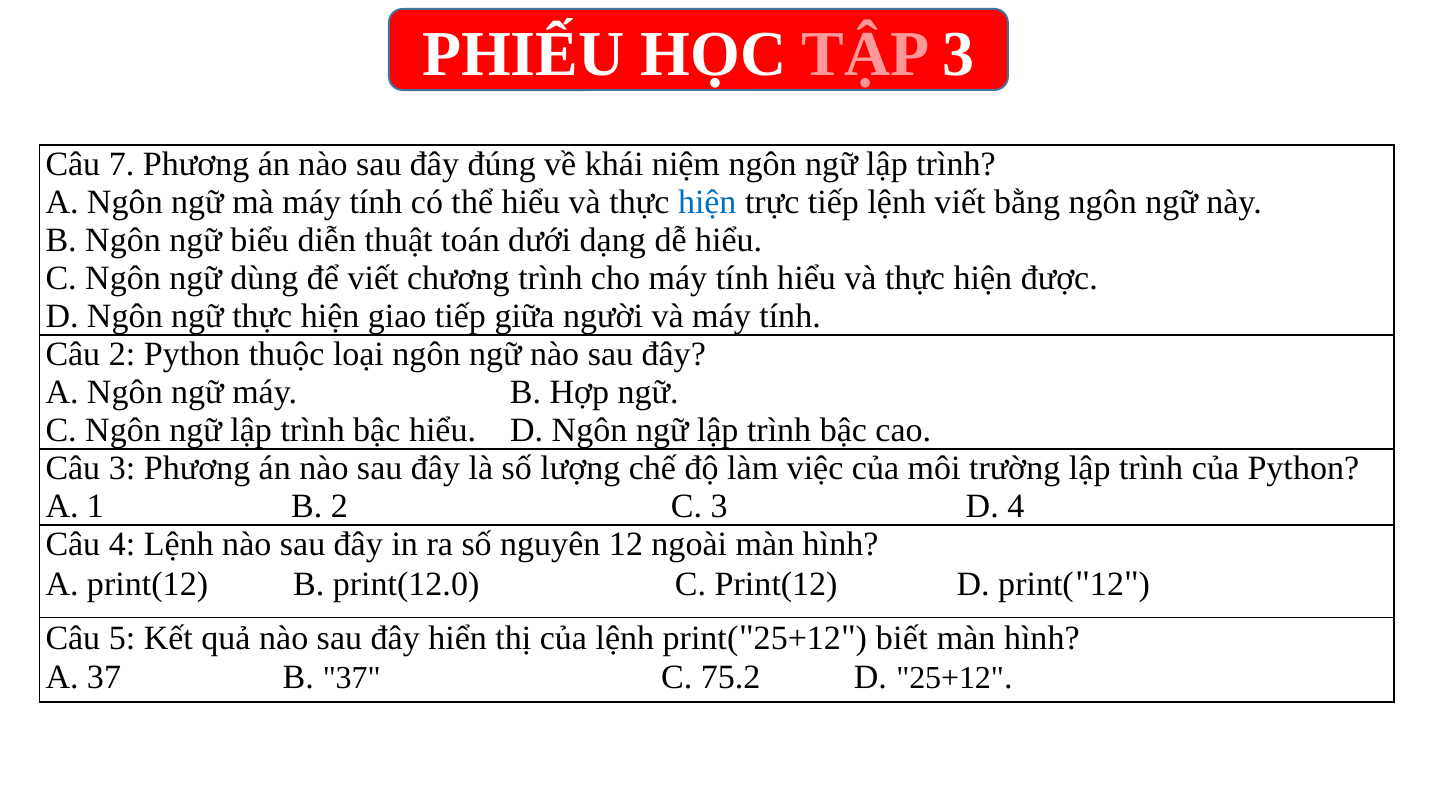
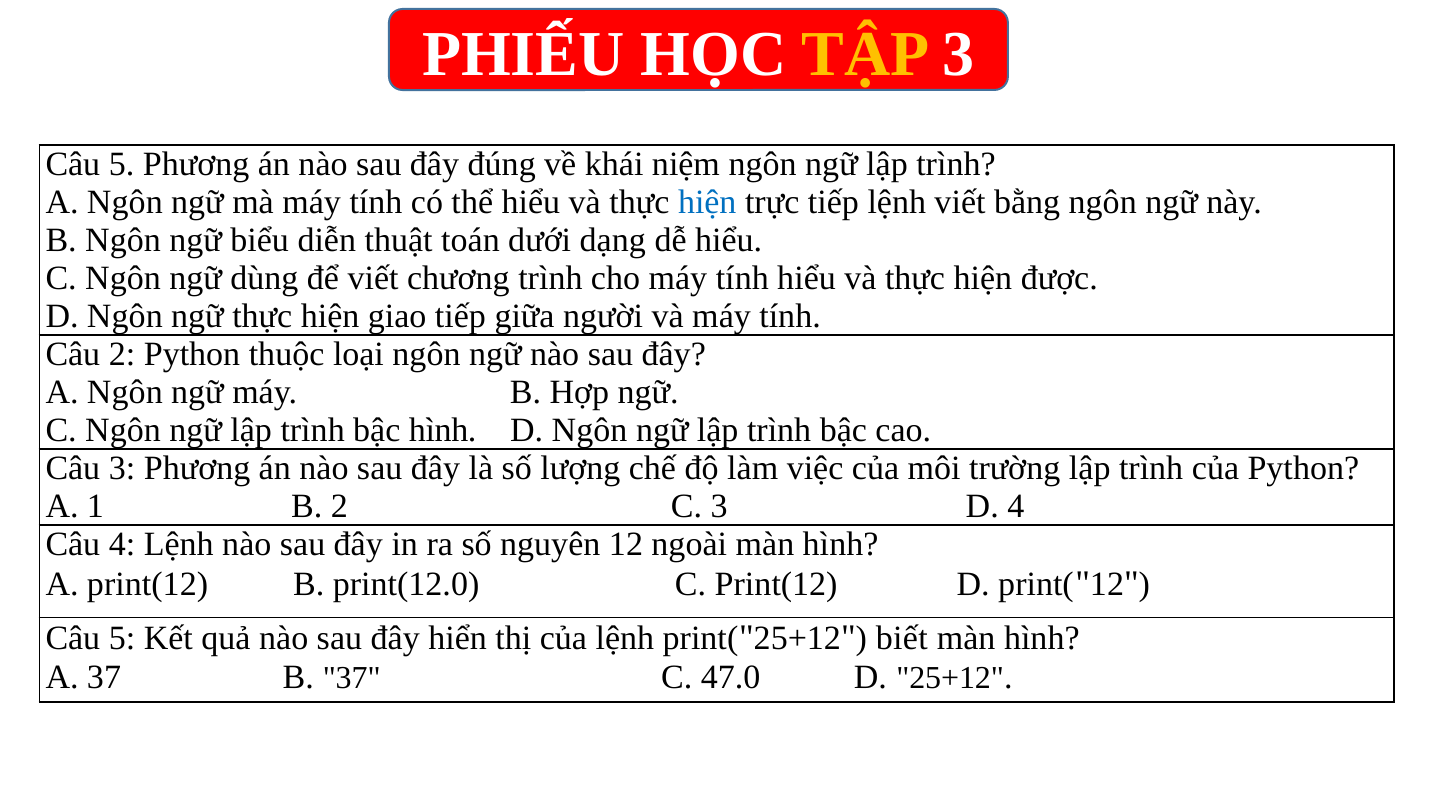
TẬP colour: pink -> yellow
7 at (122, 164): 7 -> 5
bậc hiểu: hiểu -> hình
75.2: 75.2 -> 47.0
